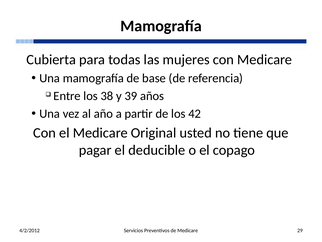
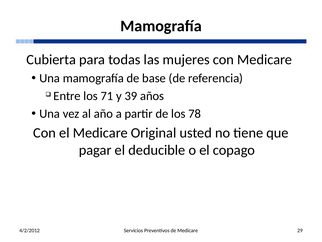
38: 38 -> 71
42: 42 -> 78
